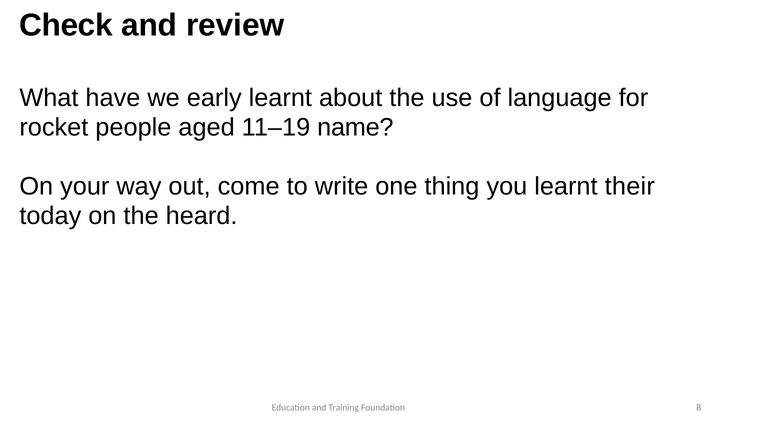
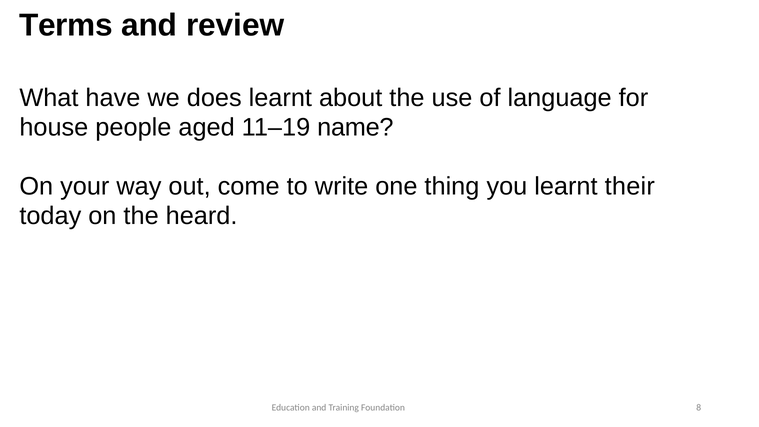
Check: Check -> Terms
early: early -> does
rocket: rocket -> house
